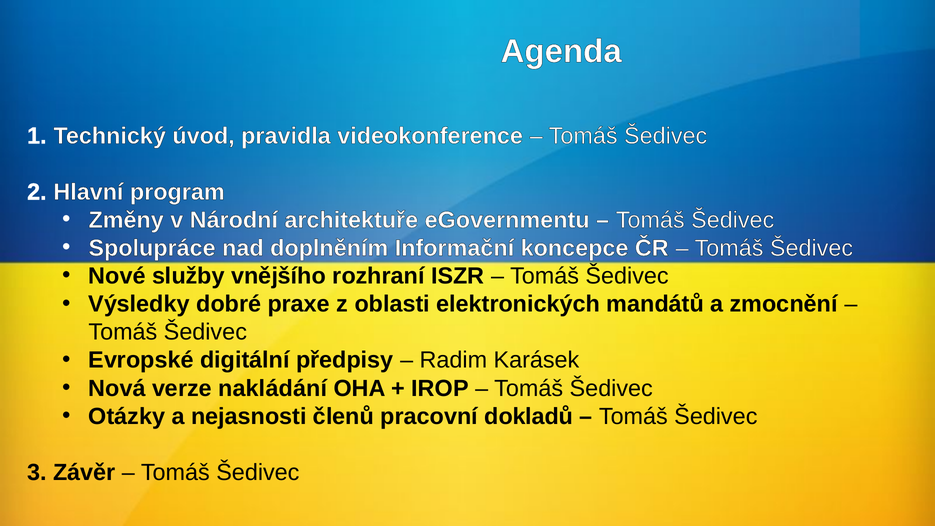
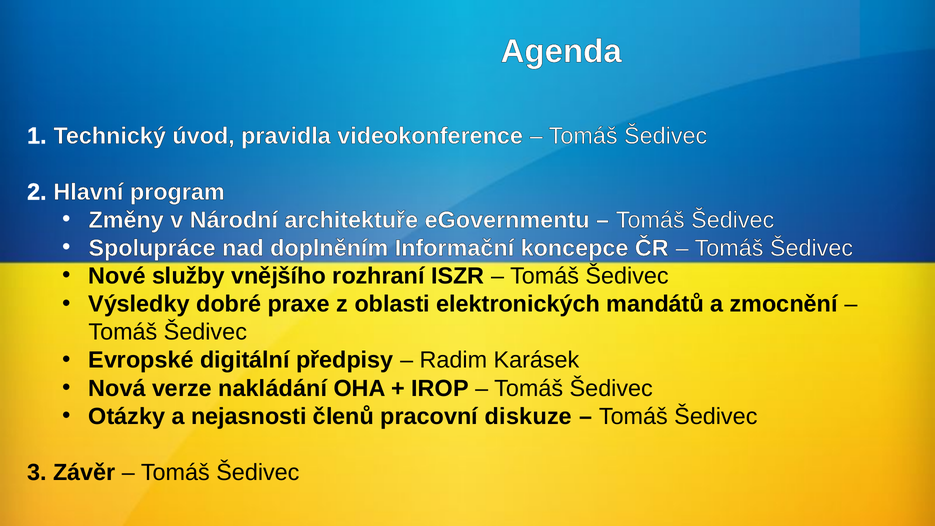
dokladů: dokladů -> diskuze
